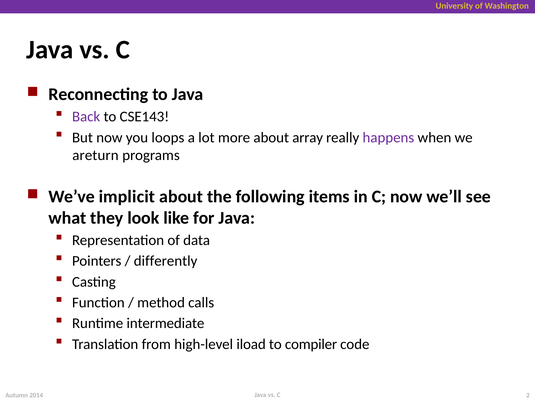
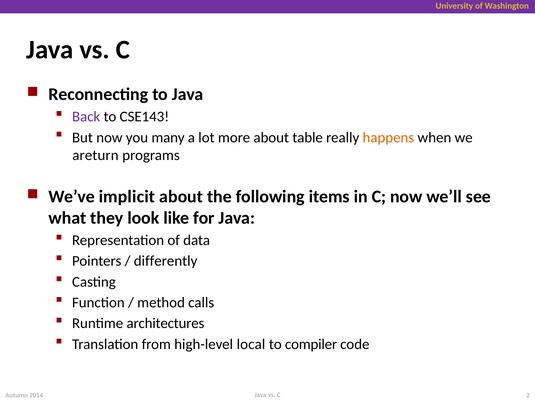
loops: loops -> many
array: array -> table
happens colour: purple -> orange
intermediate: intermediate -> architectures
iload: iload -> local
